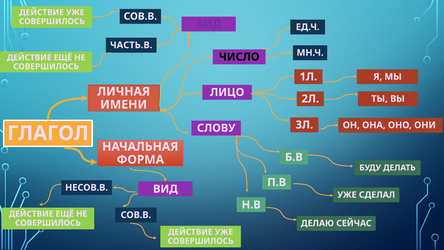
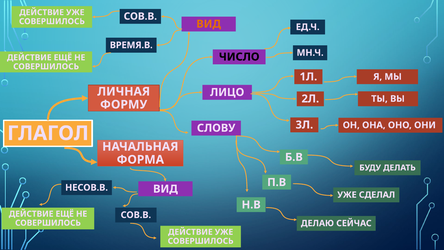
ВИД at (209, 24) colour: purple -> orange
ЧАСТЬ.В: ЧАСТЬ.В -> ВРЕМЯ.В
ИМЕНИ: ИМЕНИ -> ФОРМУ
